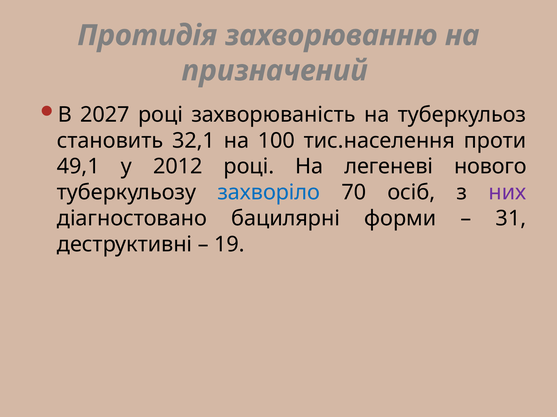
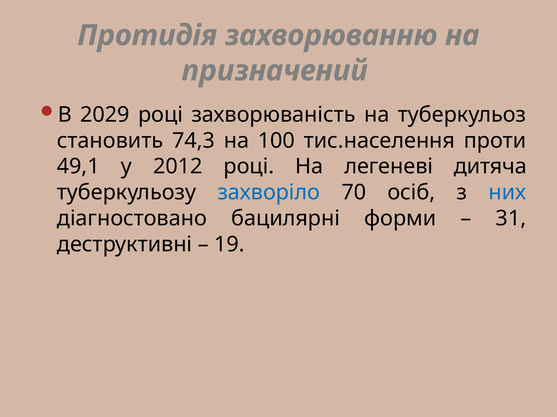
2027: 2027 -> 2029
32,1: 32,1 -> 74,3
нового: нового -> дитяча
них colour: purple -> blue
